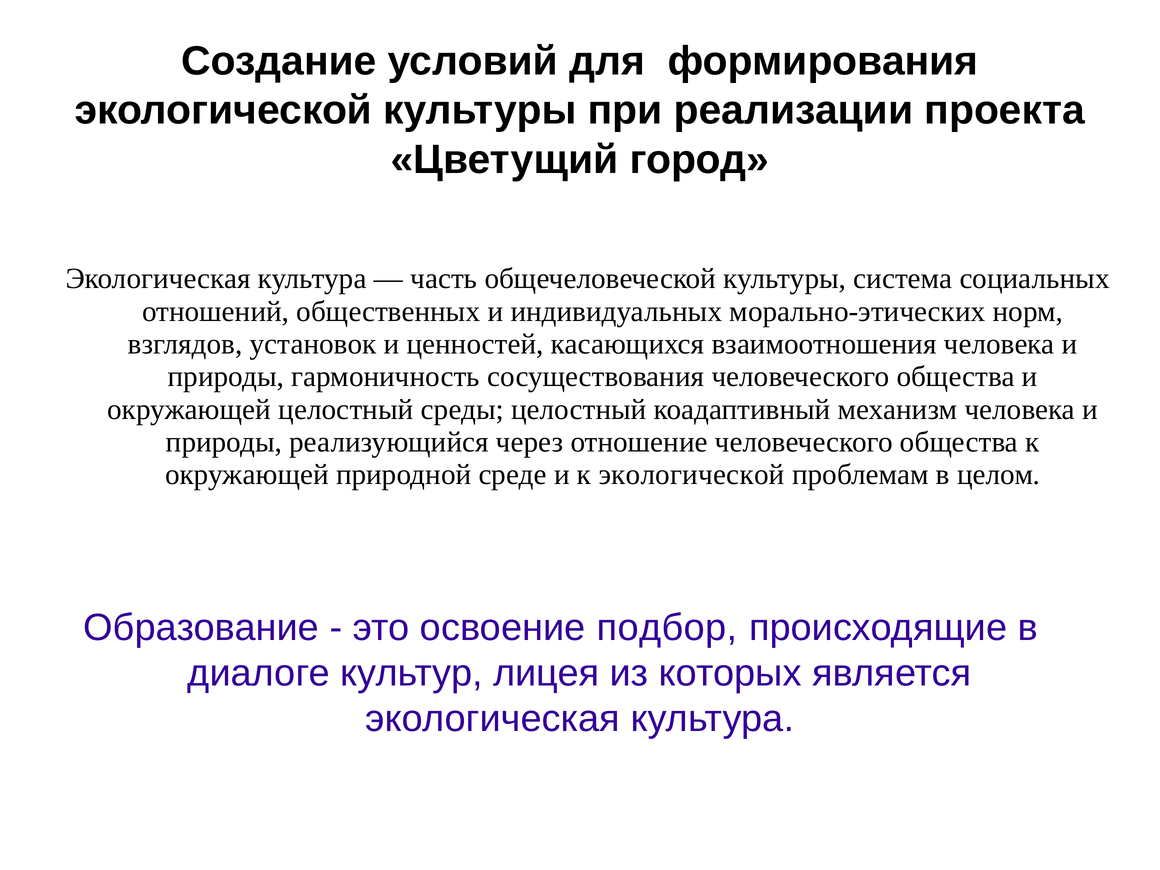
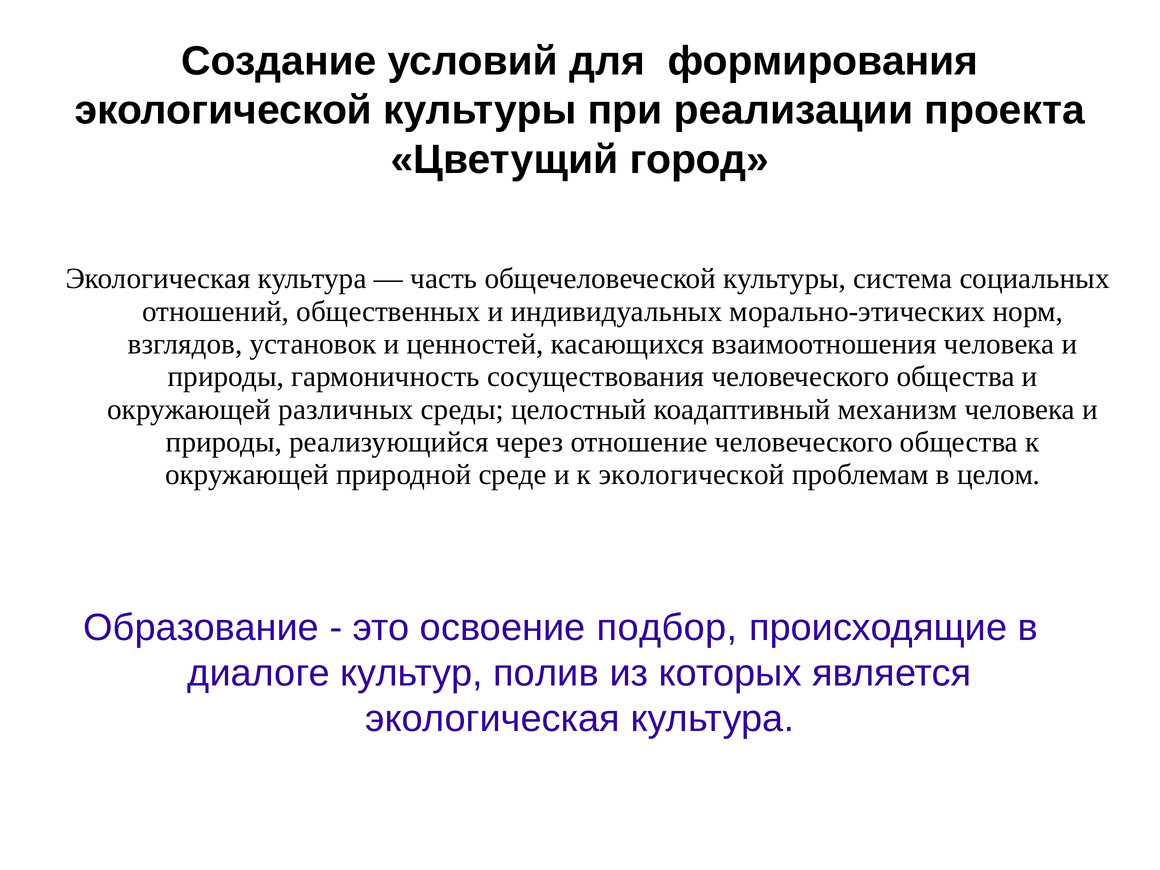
окружающей целостный: целостный -> различных
лицея: лицея -> полив
